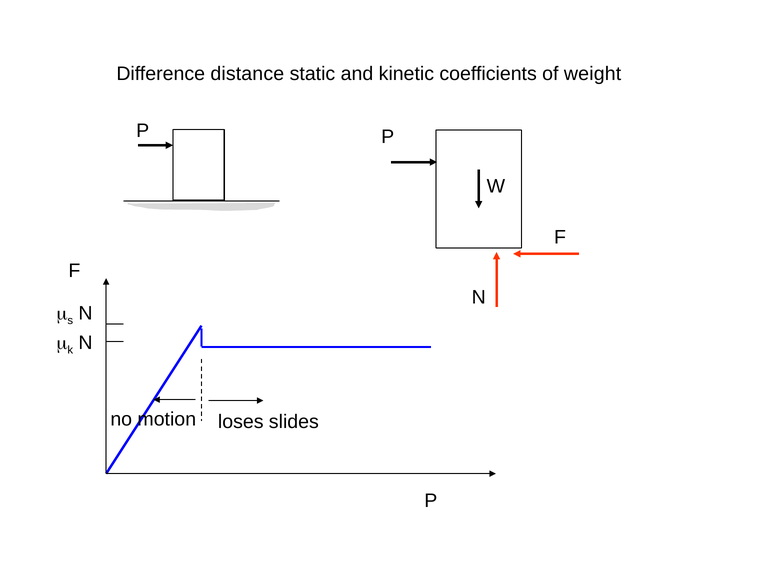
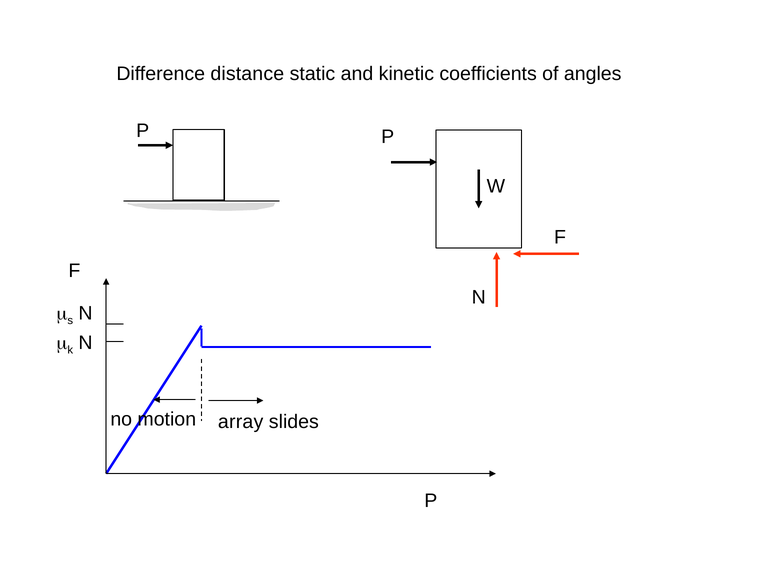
weight: weight -> angles
loses: loses -> array
